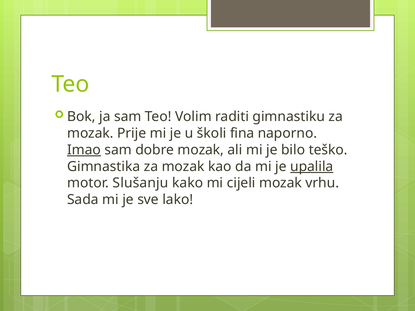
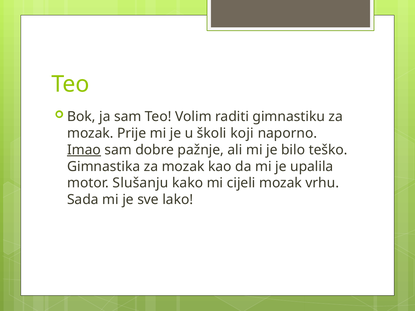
fina: fina -> koji
dobre mozak: mozak -> pažnje
upalila underline: present -> none
